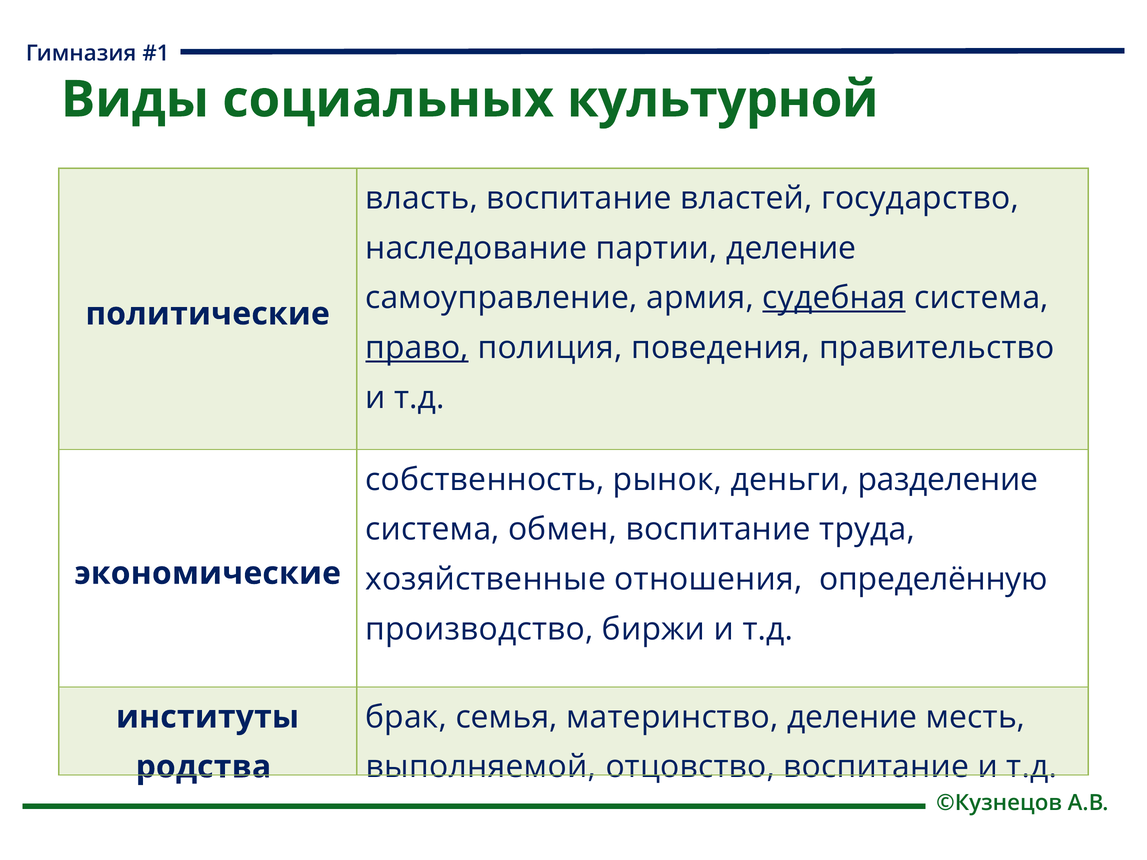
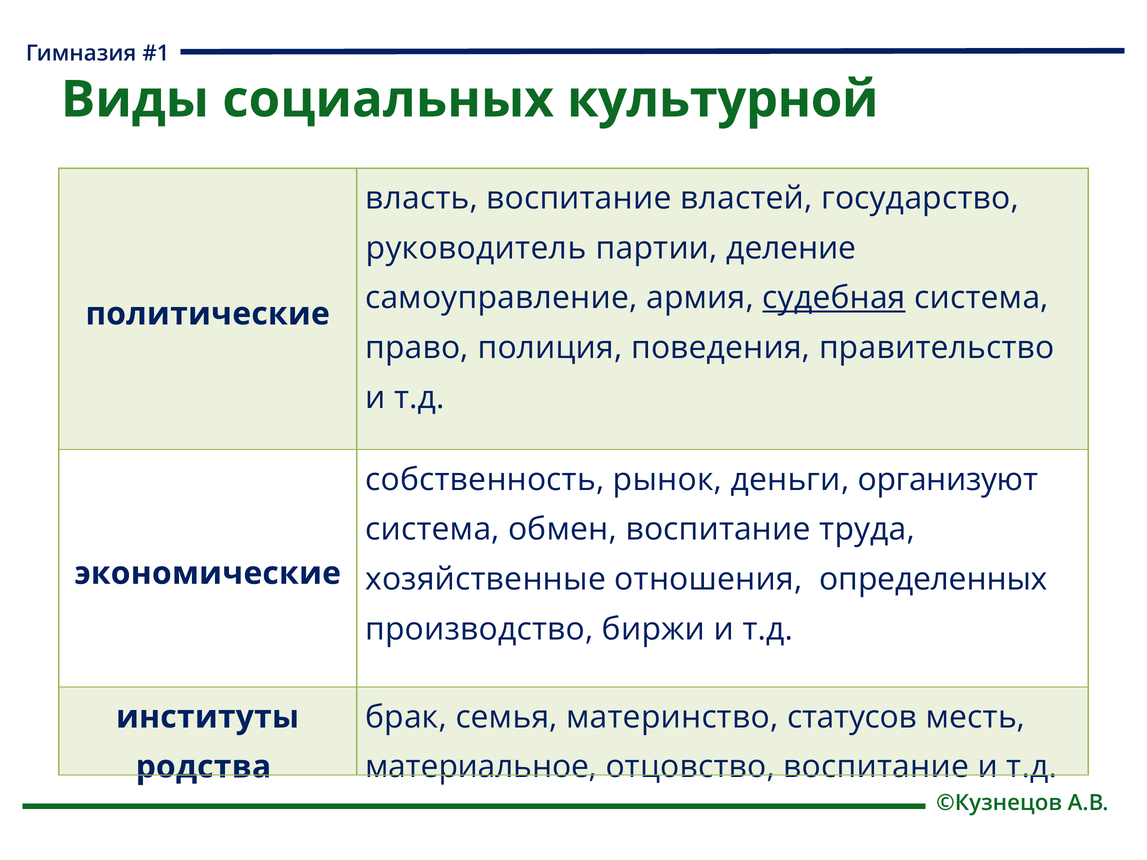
наследование: наследование -> руководитель
право underline: present -> none
разделение: разделение -> организуют
определённую: определённую -> определенных
материнство деление: деление -> статусов
выполняемой: выполняемой -> материальное
